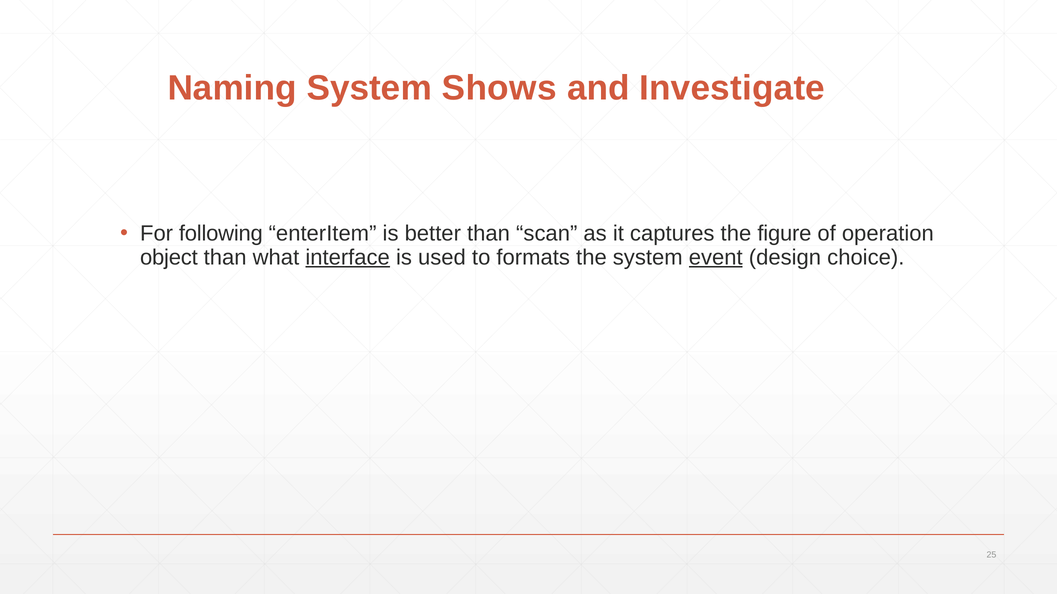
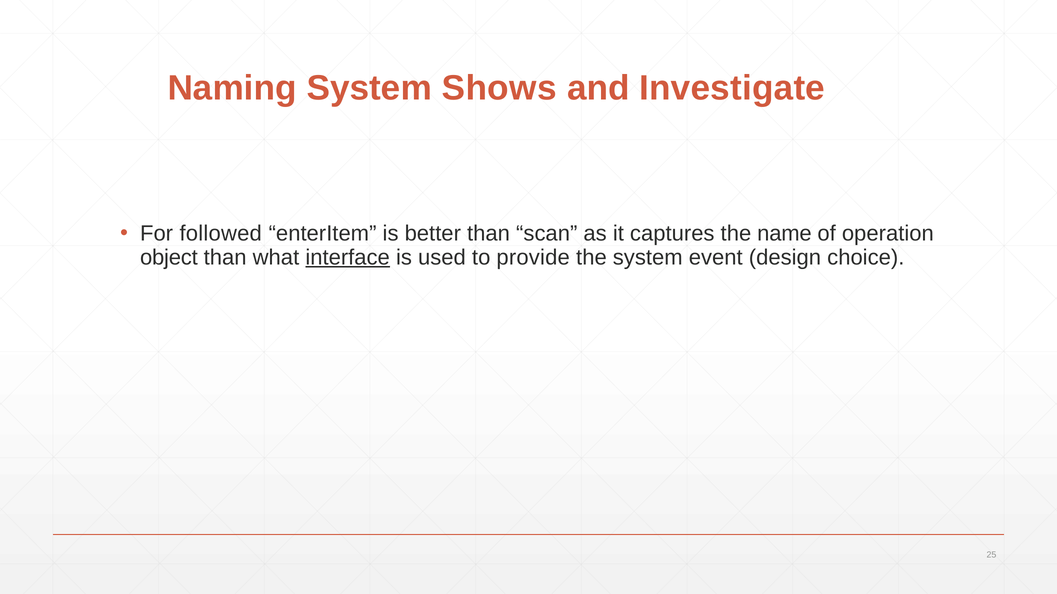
following: following -> followed
figure: figure -> name
formats: formats -> provide
event underline: present -> none
